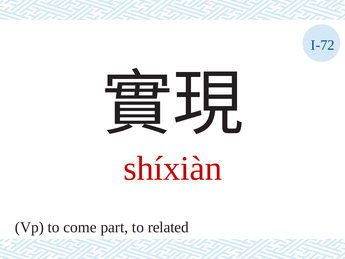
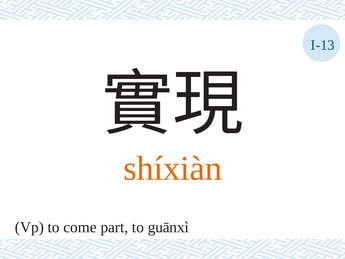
I-72: I-72 -> I-13
shíxiàn colour: red -> orange
related: related -> guānxì
